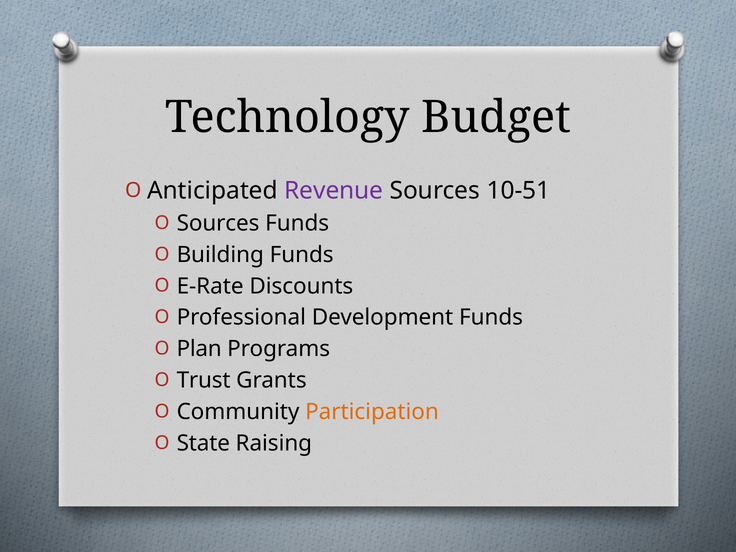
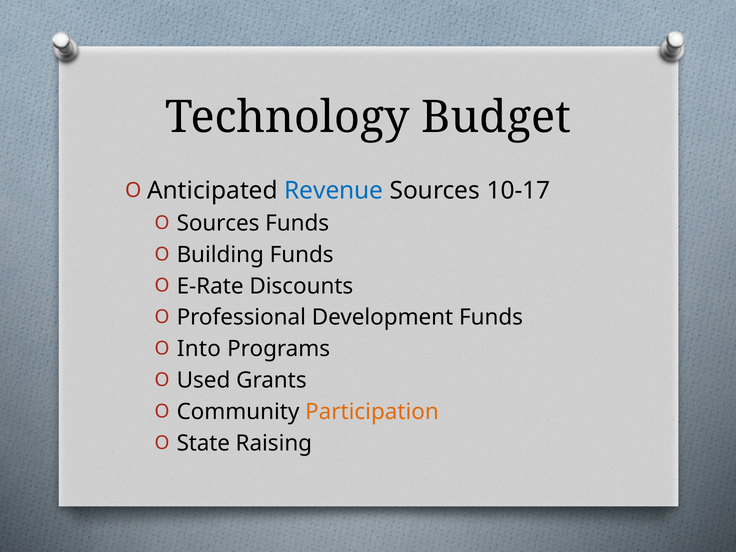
Revenue colour: purple -> blue
10-51: 10-51 -> 10-17
Plan: Plan -> Into
Trust: Trust -> Used
